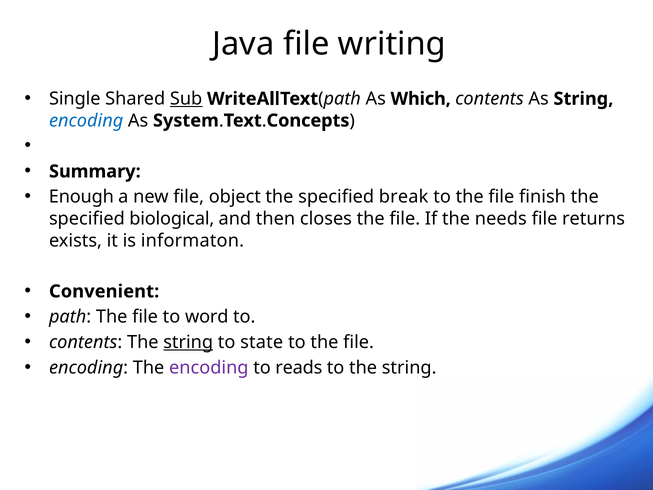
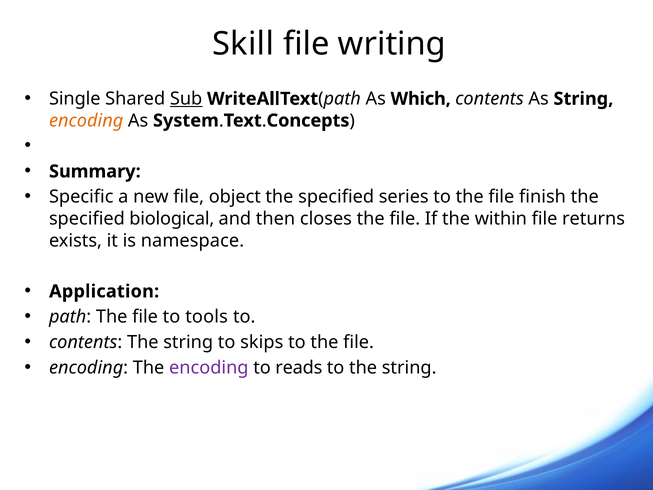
Java: Java -> Skill
encoding at (86, 121) colour: blue -> orange
Enough: Enough -> Specific
break: break -> series
needs: needs -> within
informaton: informaton -> namespace
Convenient: Convenient -> Application
word: word -> tools
string at (188, 342) underline: present -> none
state: state -> skips
